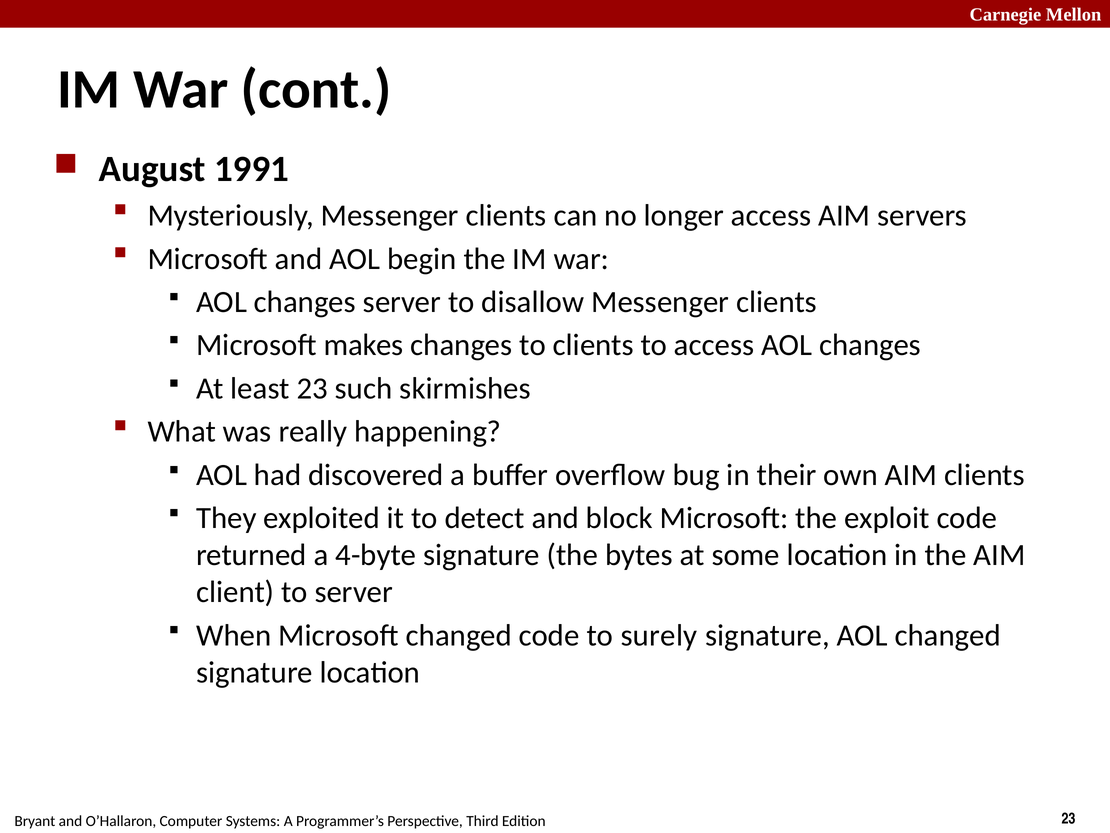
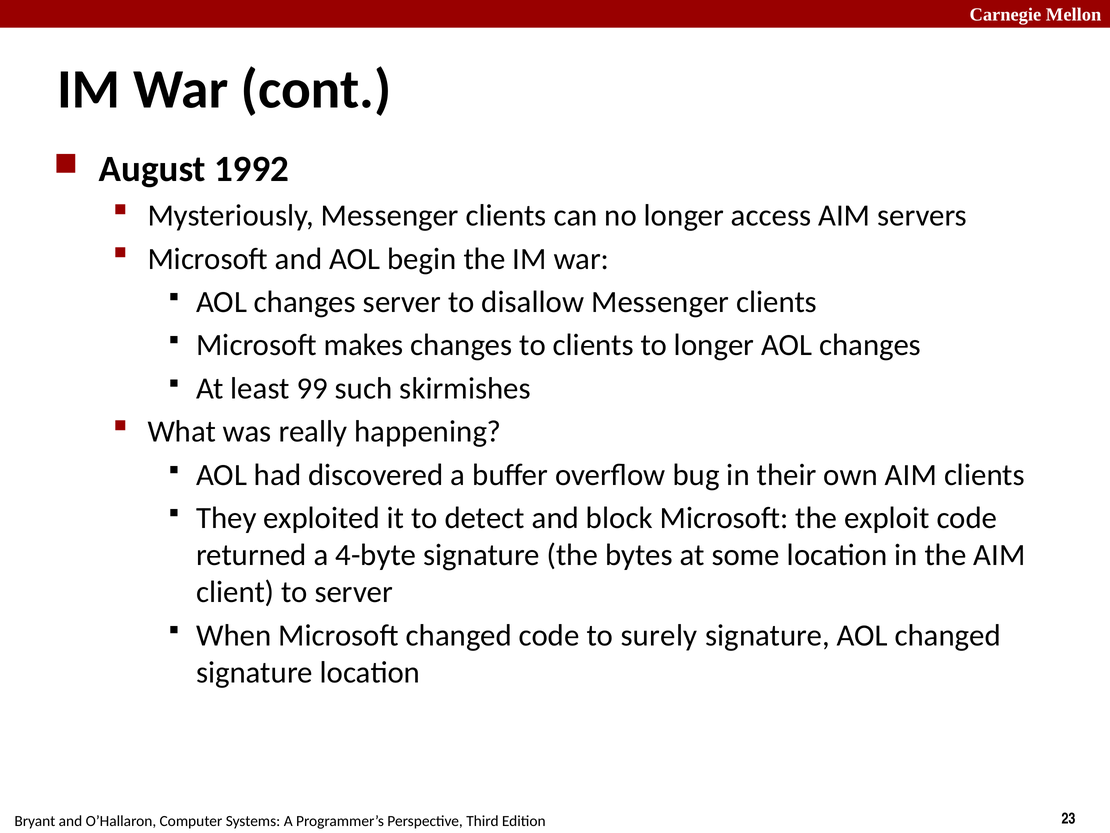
1991: 1991 -> 1992
to access: access -> longer
least 23: 23 -> 99
